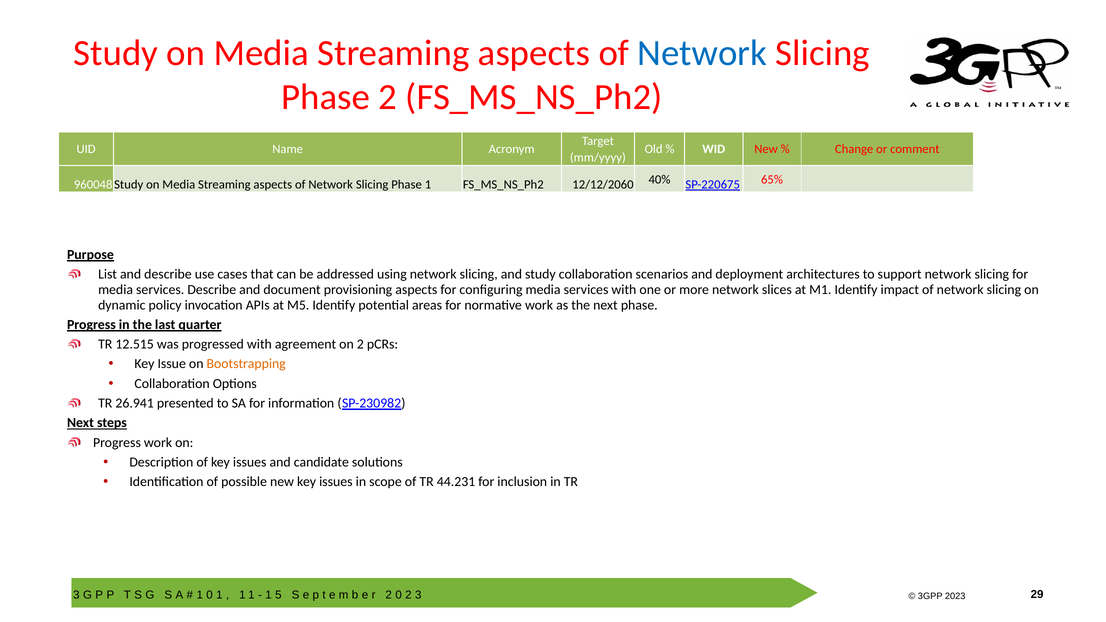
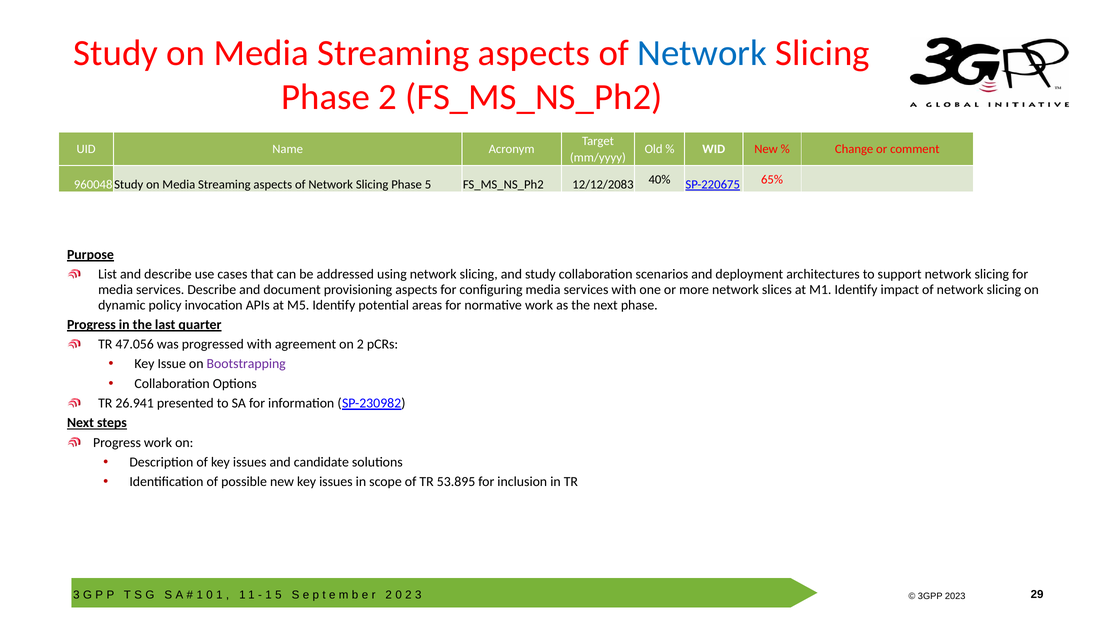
Phase 1: 1 -> 5
12/12/2060: 12/12/2060 -> 12/12/2083
12.515: 12.515 -> 47.056
Bootstrapping colour: orange -> purple
44.231: 44.231 -> 53.895
